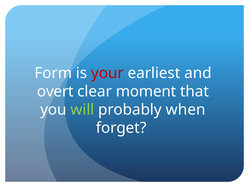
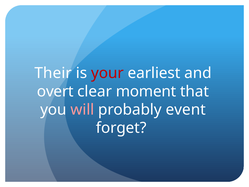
Form: Form -> Their
will colour: light green -> pink
when: when -> event
